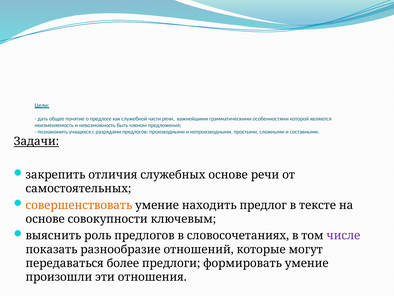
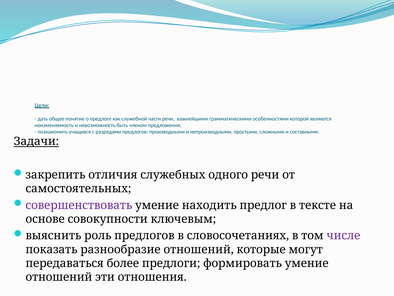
служебных основе: основе -> одного
совершенствовать colour: orange -> purple
произошли at (59, 277): произошли -> отношений
